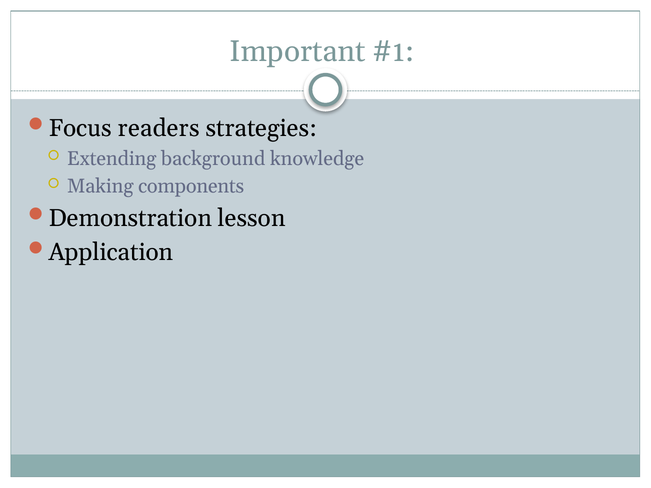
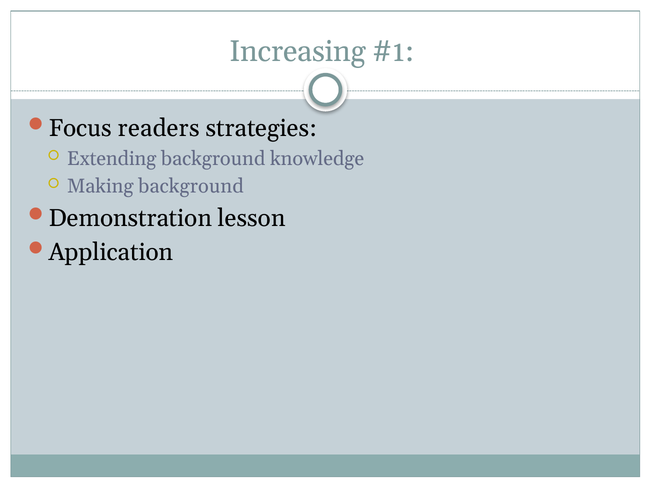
Important: Important -> Increasing
Making components: components -> background
